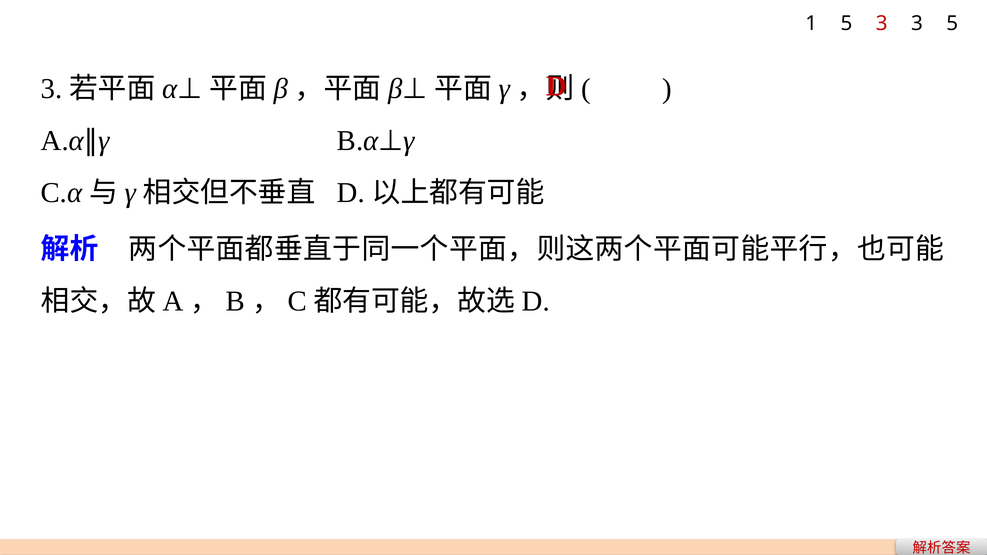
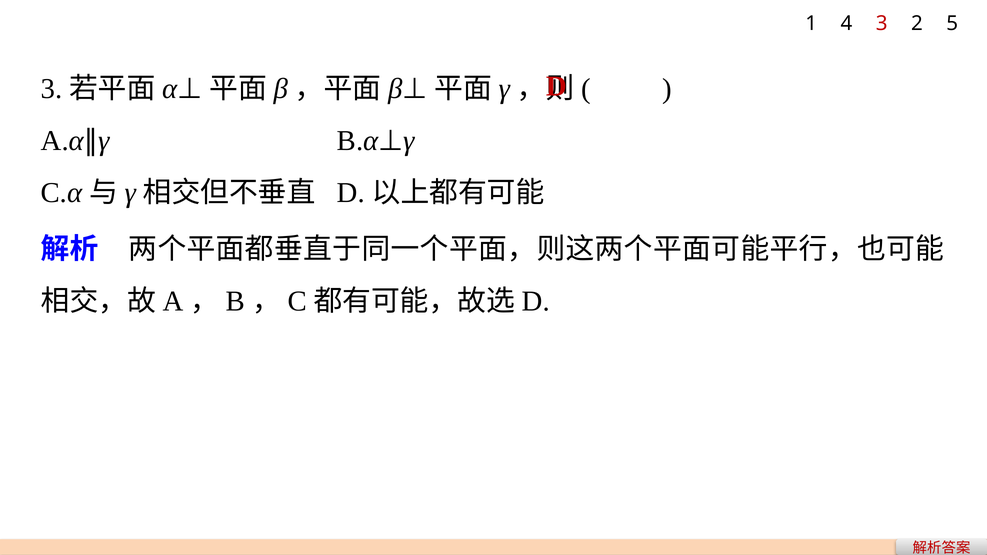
1 5: 5 -> 4
3 3: 3 -> 2
